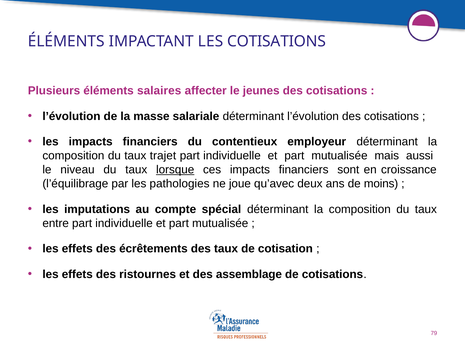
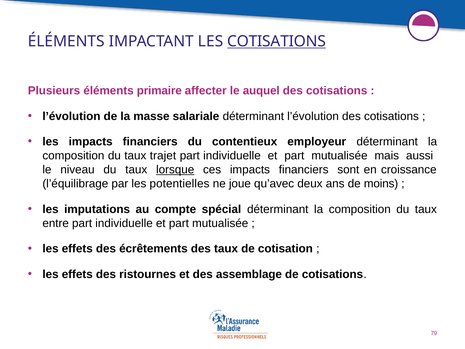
COTISATIONS at (277, 41) underline: none -> present
salaires: salaires -> primaire
jeunes: jeunes -> auquel
pathologies: pathologies -> potentielles
